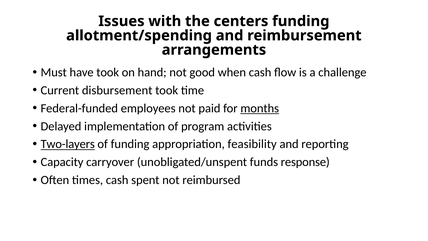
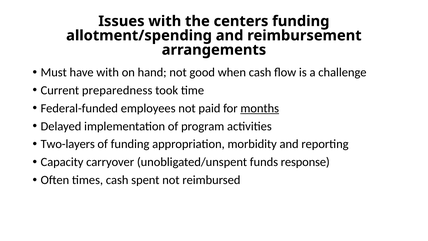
have took: took -> with
disbursement: disbursement -> preparedness
Two-layers underline: present -> none
feasibility: feasibility -> morbidity
